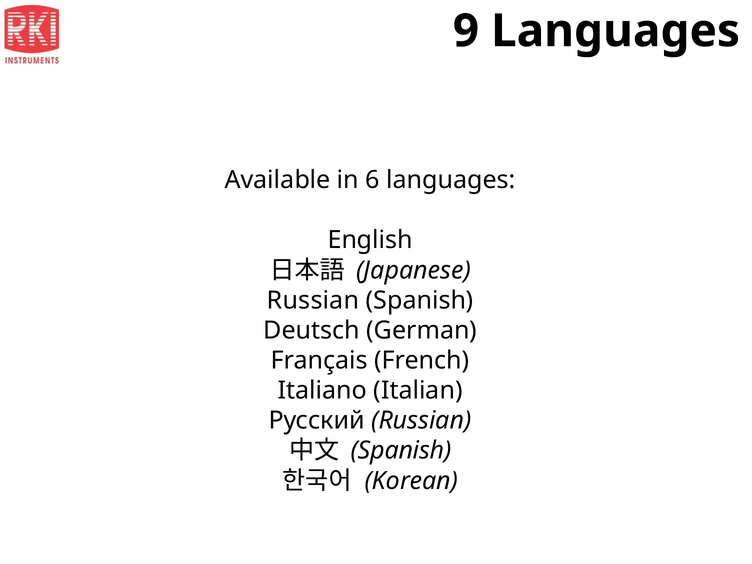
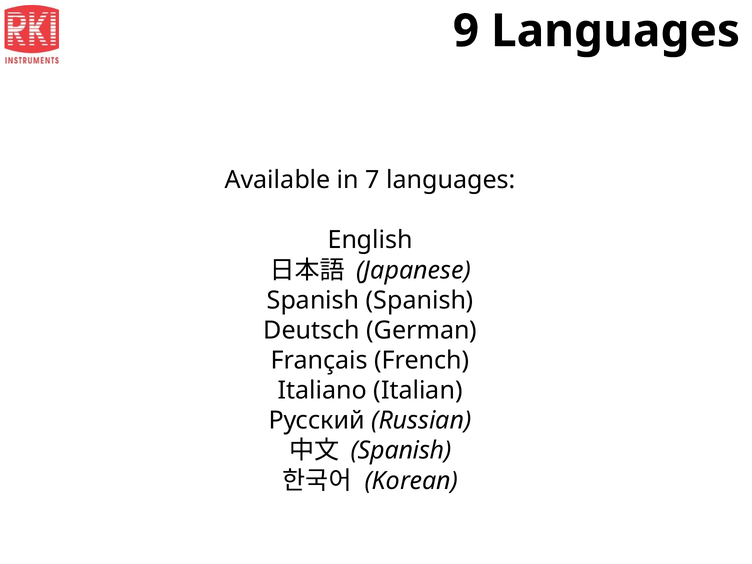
6: 6 -> 7
Russian at (313, 300): Russian -> Spanish
